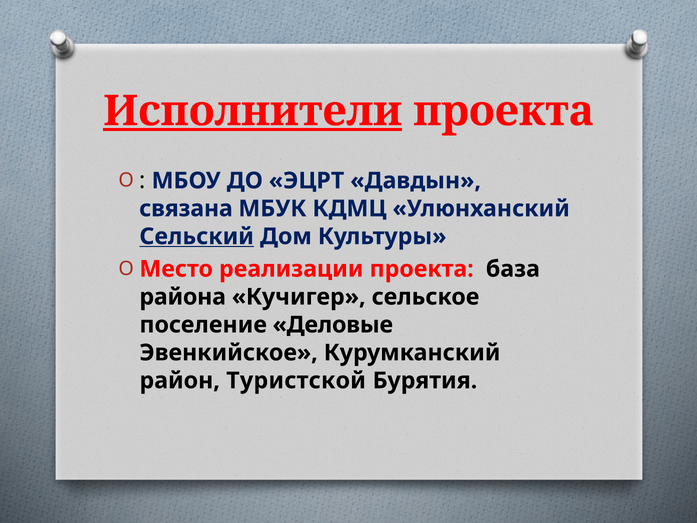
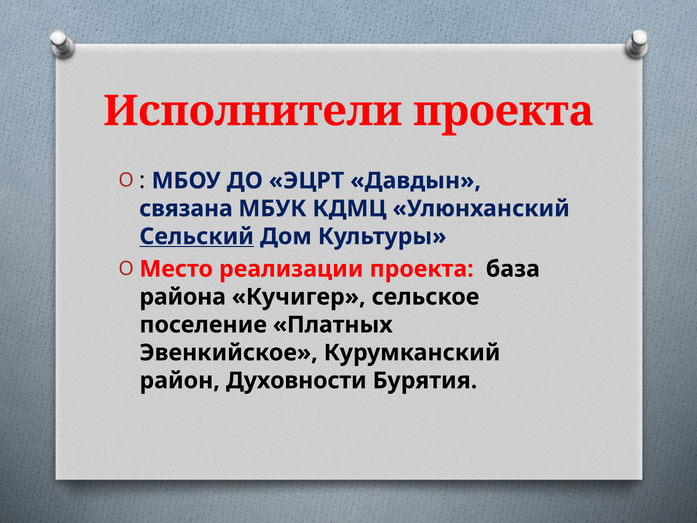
Исполнители underline: present -> none
Деловые: Деловые -> Платных
Туристской: Туристской -> Духовности
